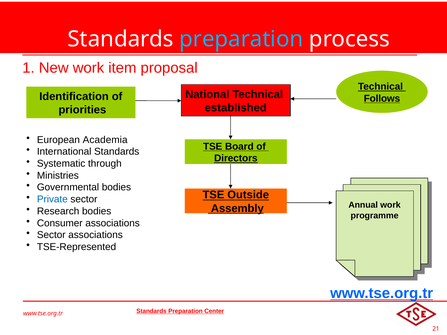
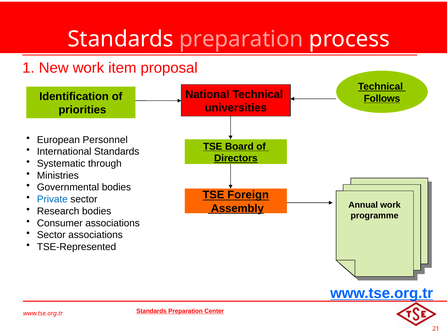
preparation at (241, 39) colour: light blue -> pink
established: established -> universities
Academia: Academia -> Personnel
Outside: Outside -> Foreign
